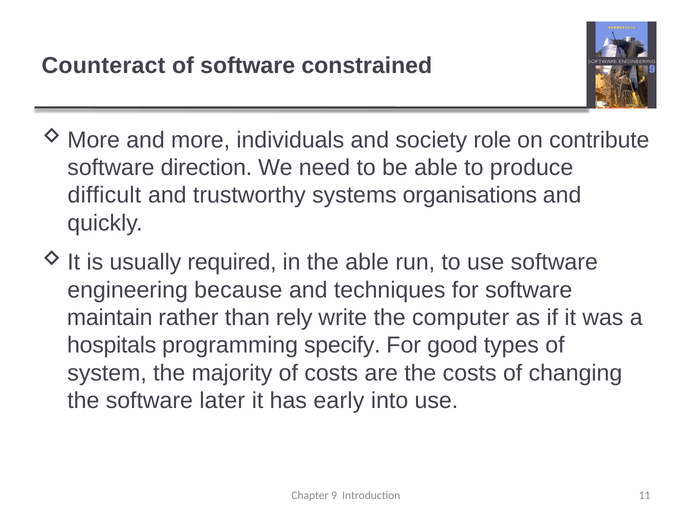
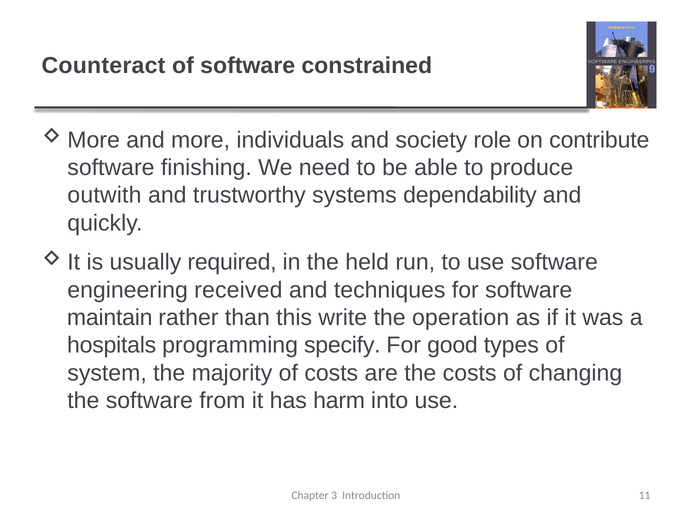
direction: direction -> finishing
difficult: difficult -> outwith
organisations: organisations -> dependability
the able: able -> held
because: because -> received
rely: rely -> this
computer: computer -> operation
later: later -> from
early: early -> harm
9: 9 -> 3
